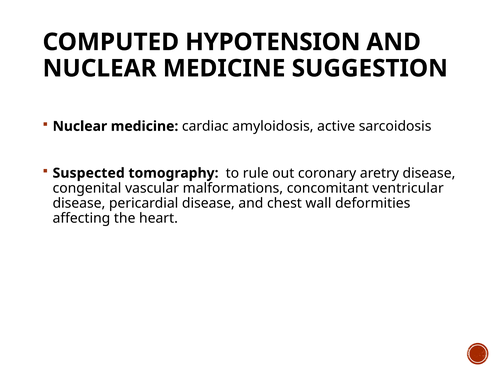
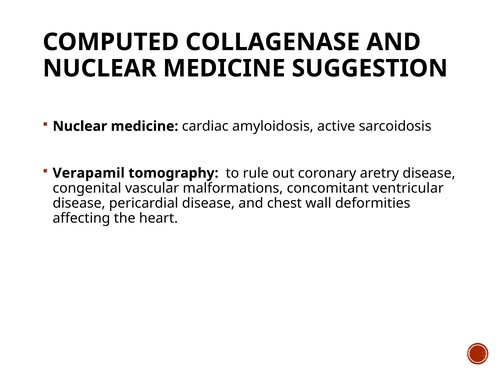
HYPOTENSION: HYPOTENSION -> COLLAGENASE
Suspected: Suspected -> Verapamil
